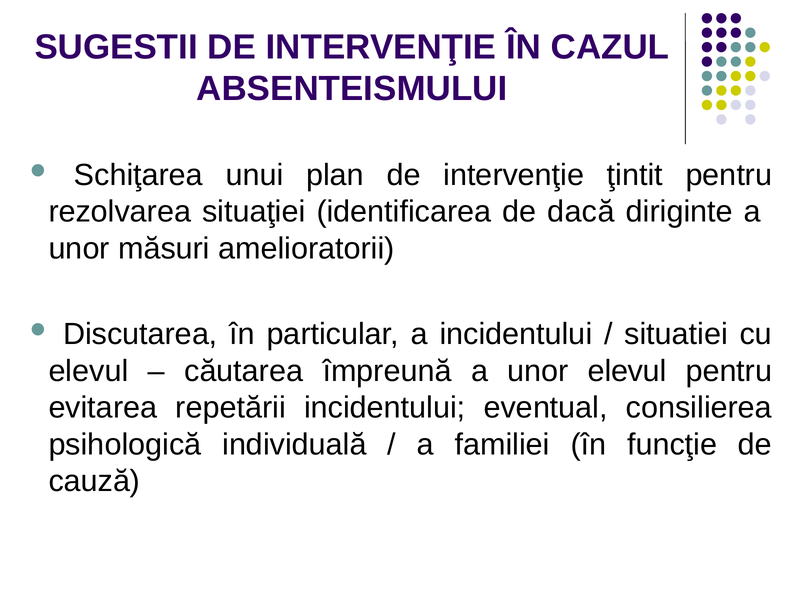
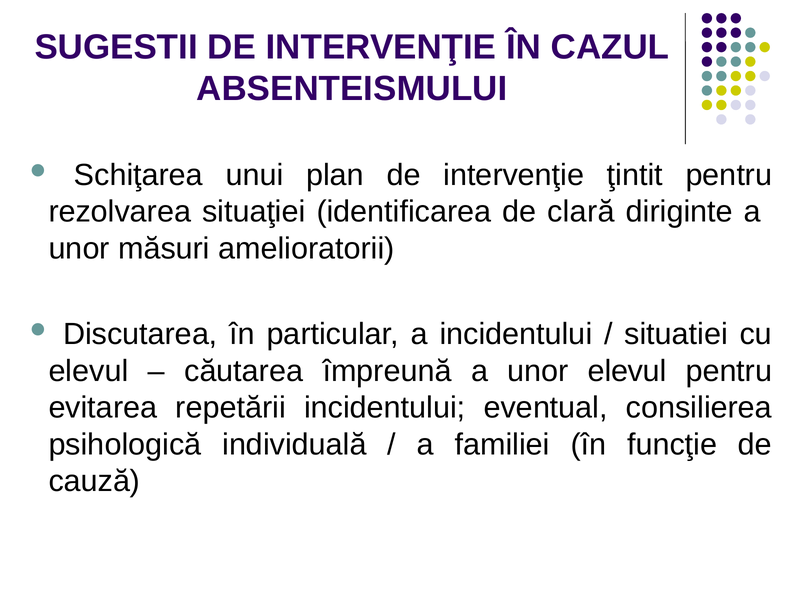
dacă: dacă -> clară
